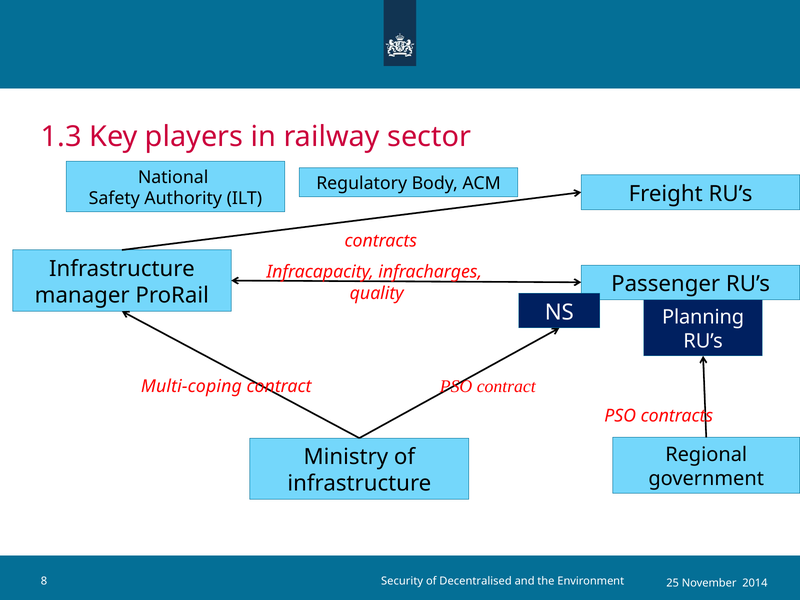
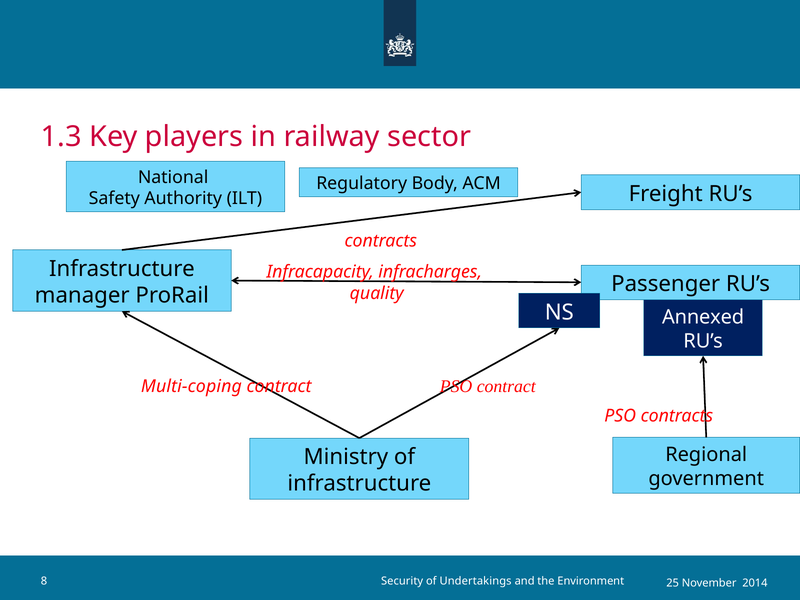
Planning: Planning -> Annexed
Decentralised: Decentralised -> Undertakings
